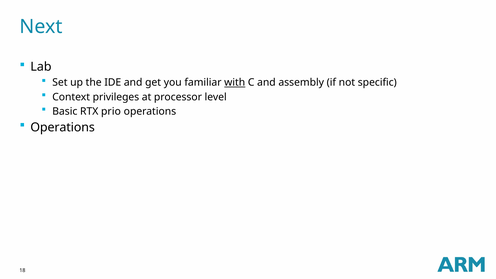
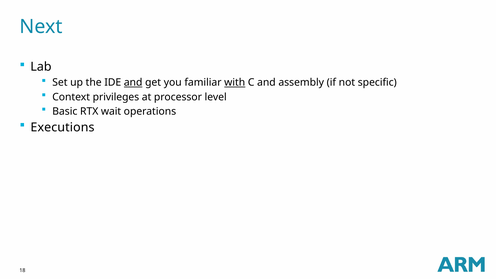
and at (133, 82) underline: none -> present
prio: prio -> wait
Operations at (63, 127): Operations -> Executions
